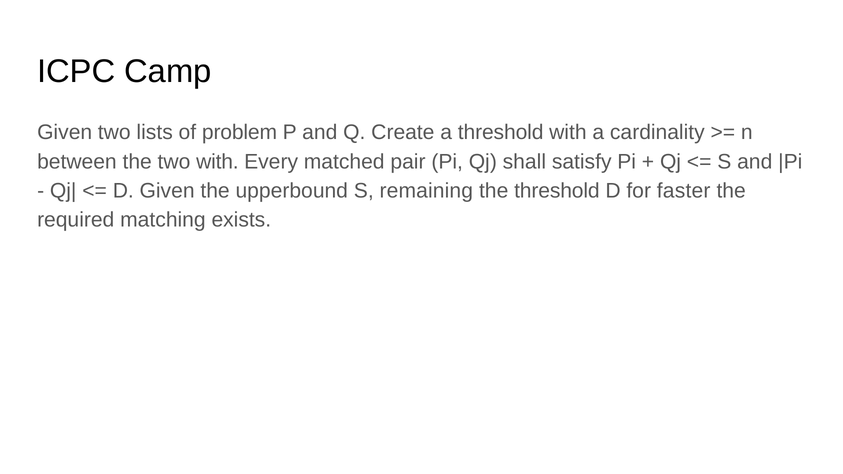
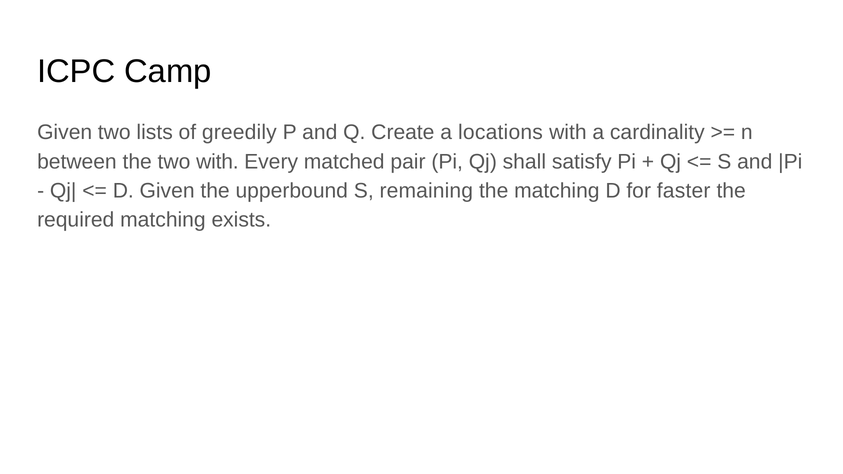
problem: problem -> greedily
a threshold: threshold -> locations
the threshold: threshold -> matching
